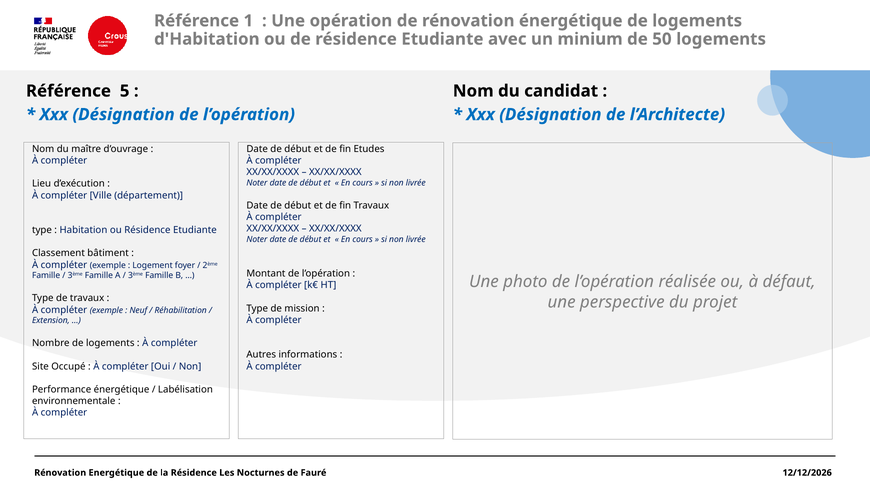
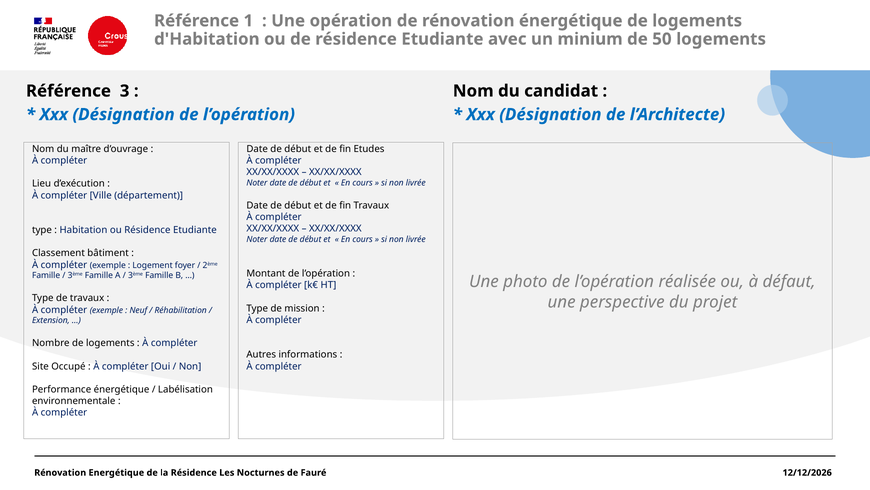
5: 5 -> 3
